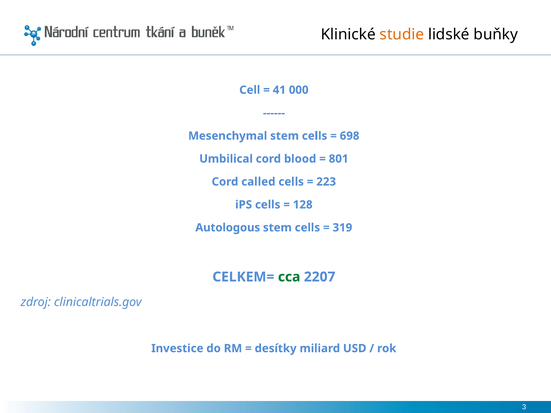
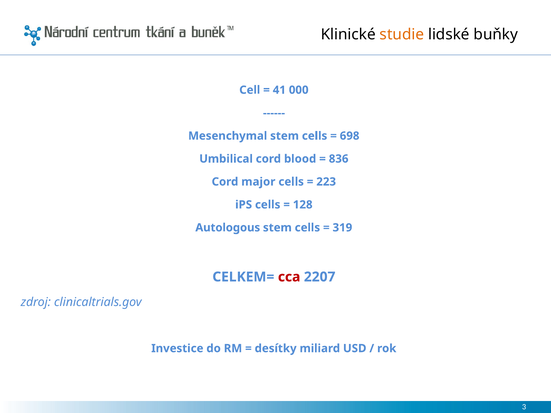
801: 801 -> 836
called: called -> major
cca colour: green -> red
